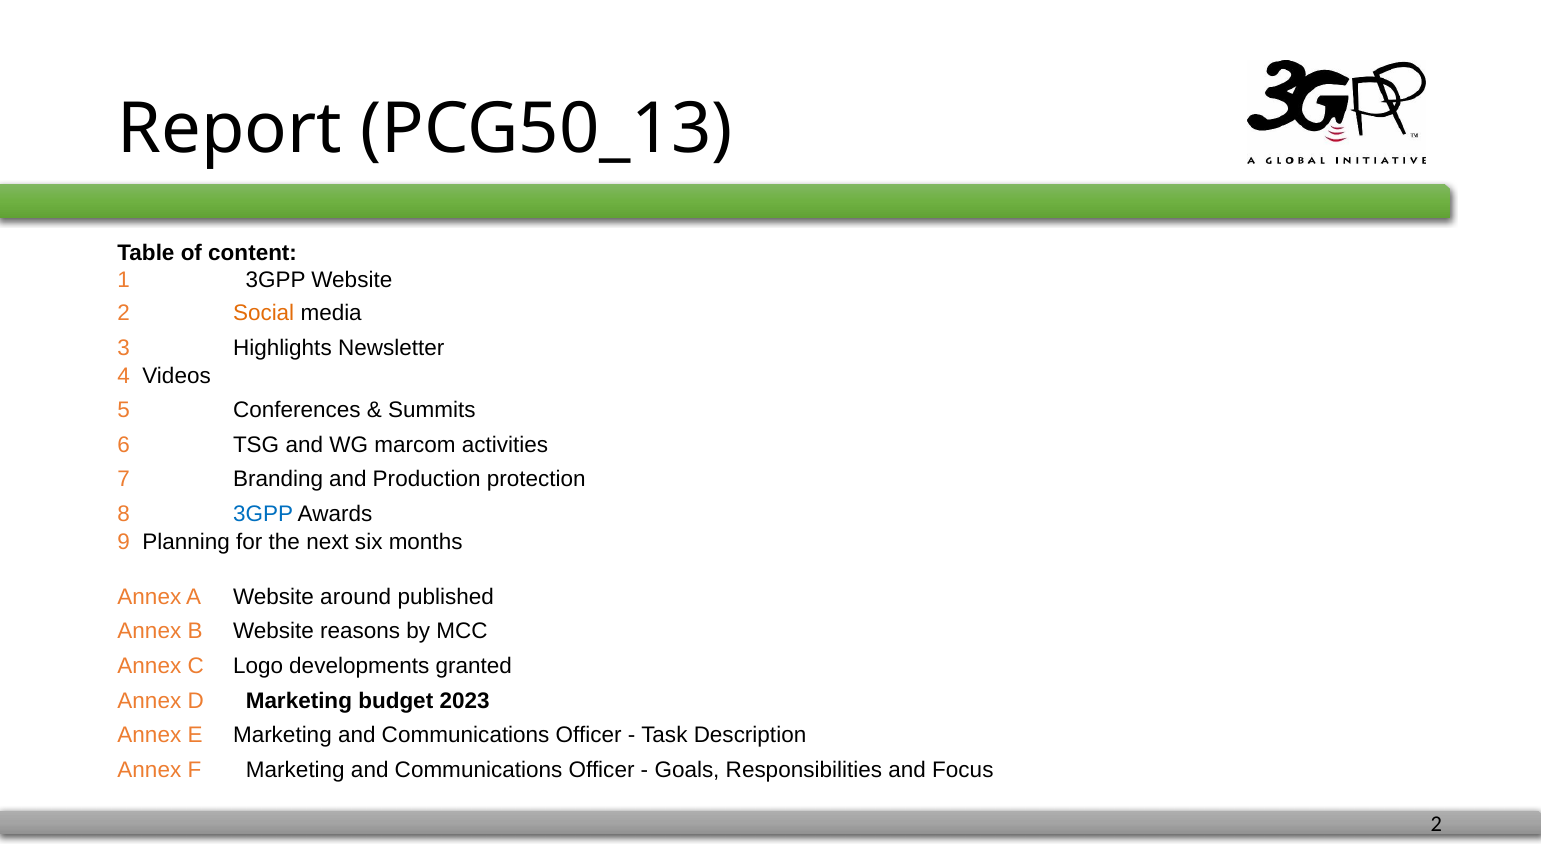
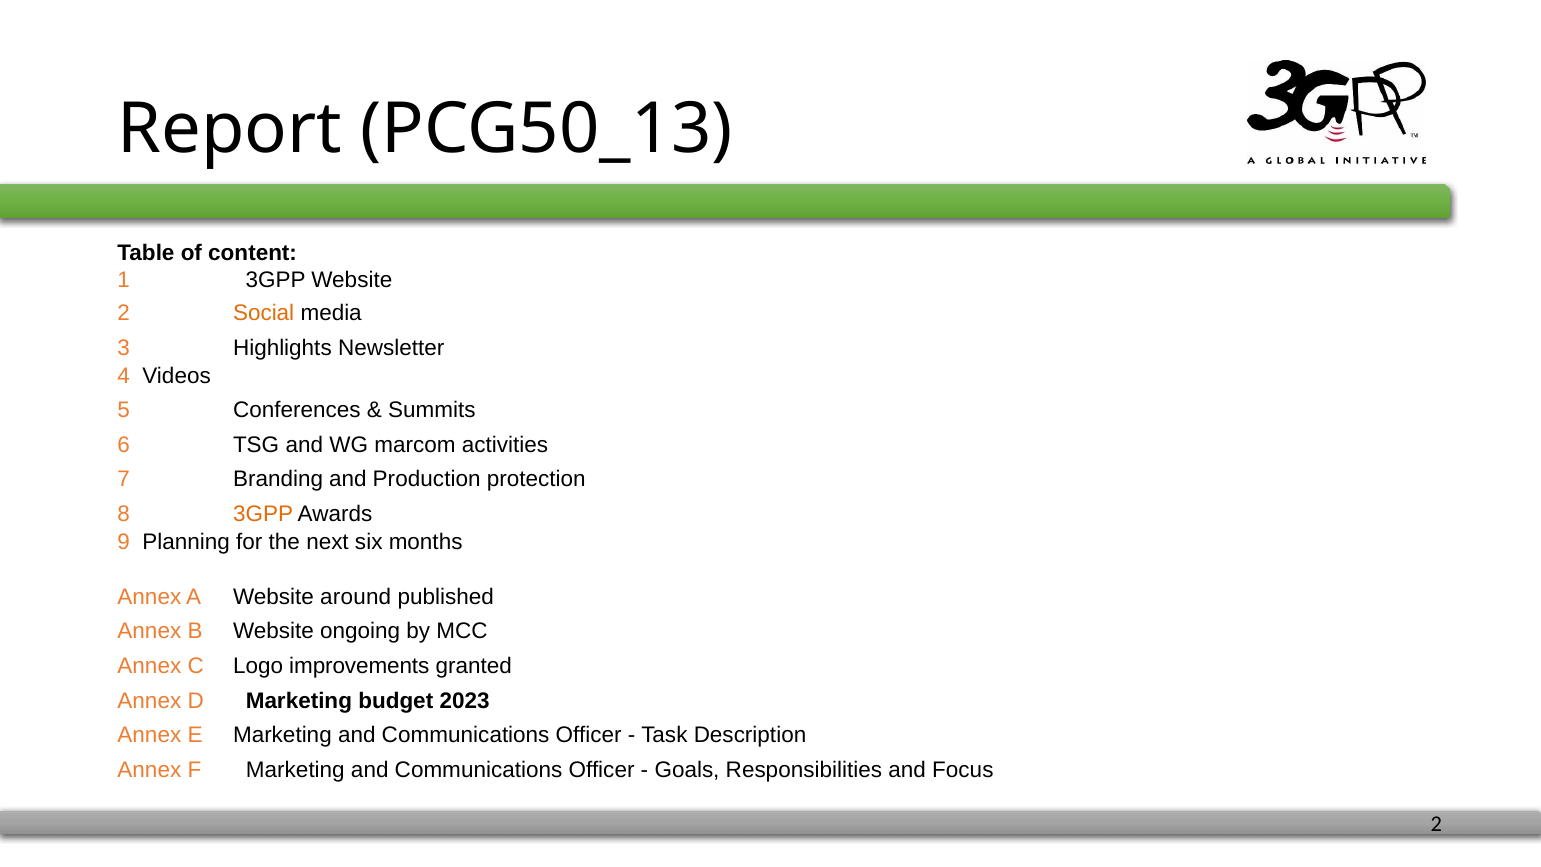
3GPP at (263, 514) colour: blue -> orange
reasons: reasons -> ongoing
developments: developments -> improvements
